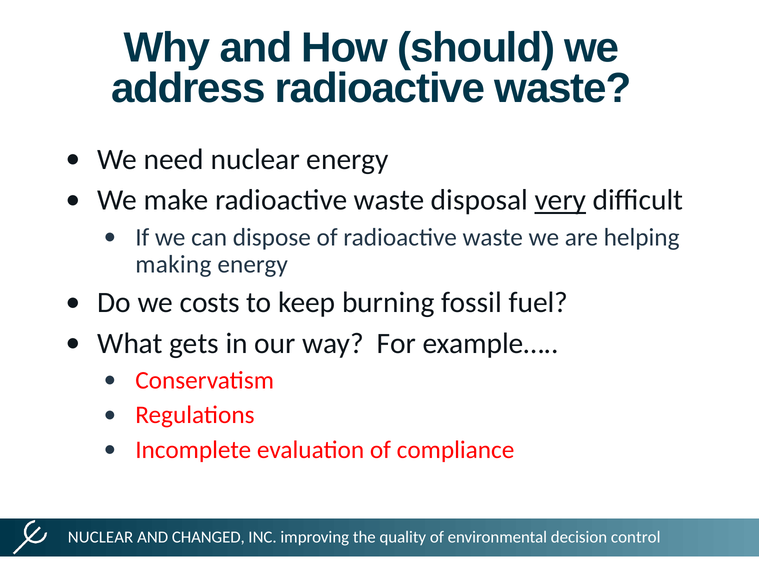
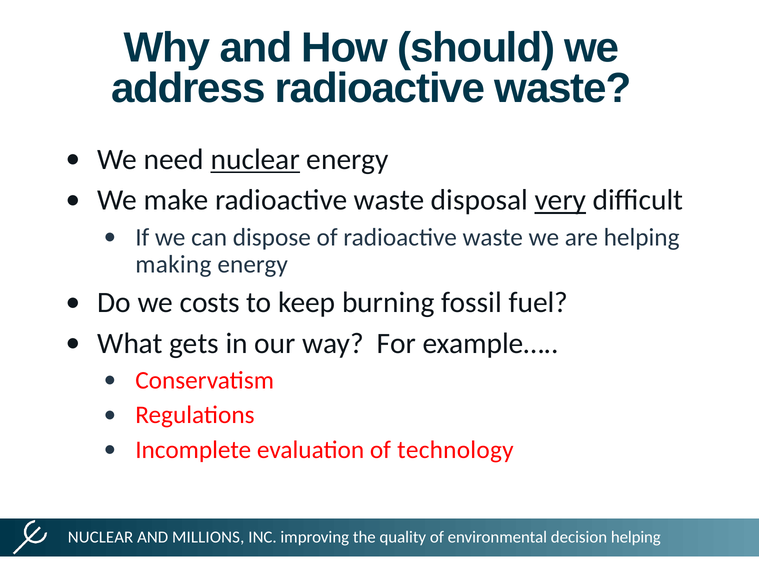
nuclear at (255, 160) underline: none -> present
compliance: compliance -> technology
CHANGED: CHANGED -> MILLIONS
decision control: control -> helping
